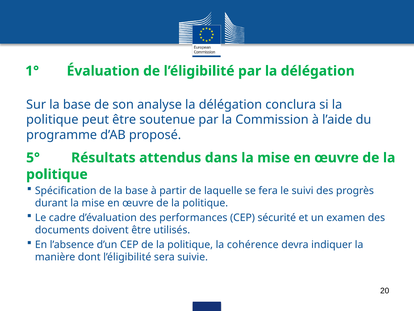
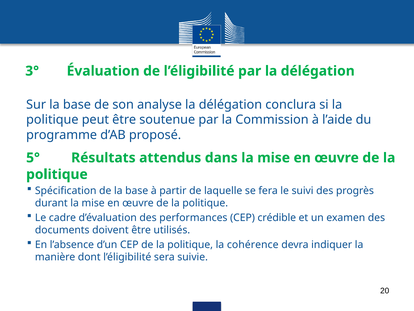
1°: 1° -> 3°
sécurité: sécurité -> crédible
